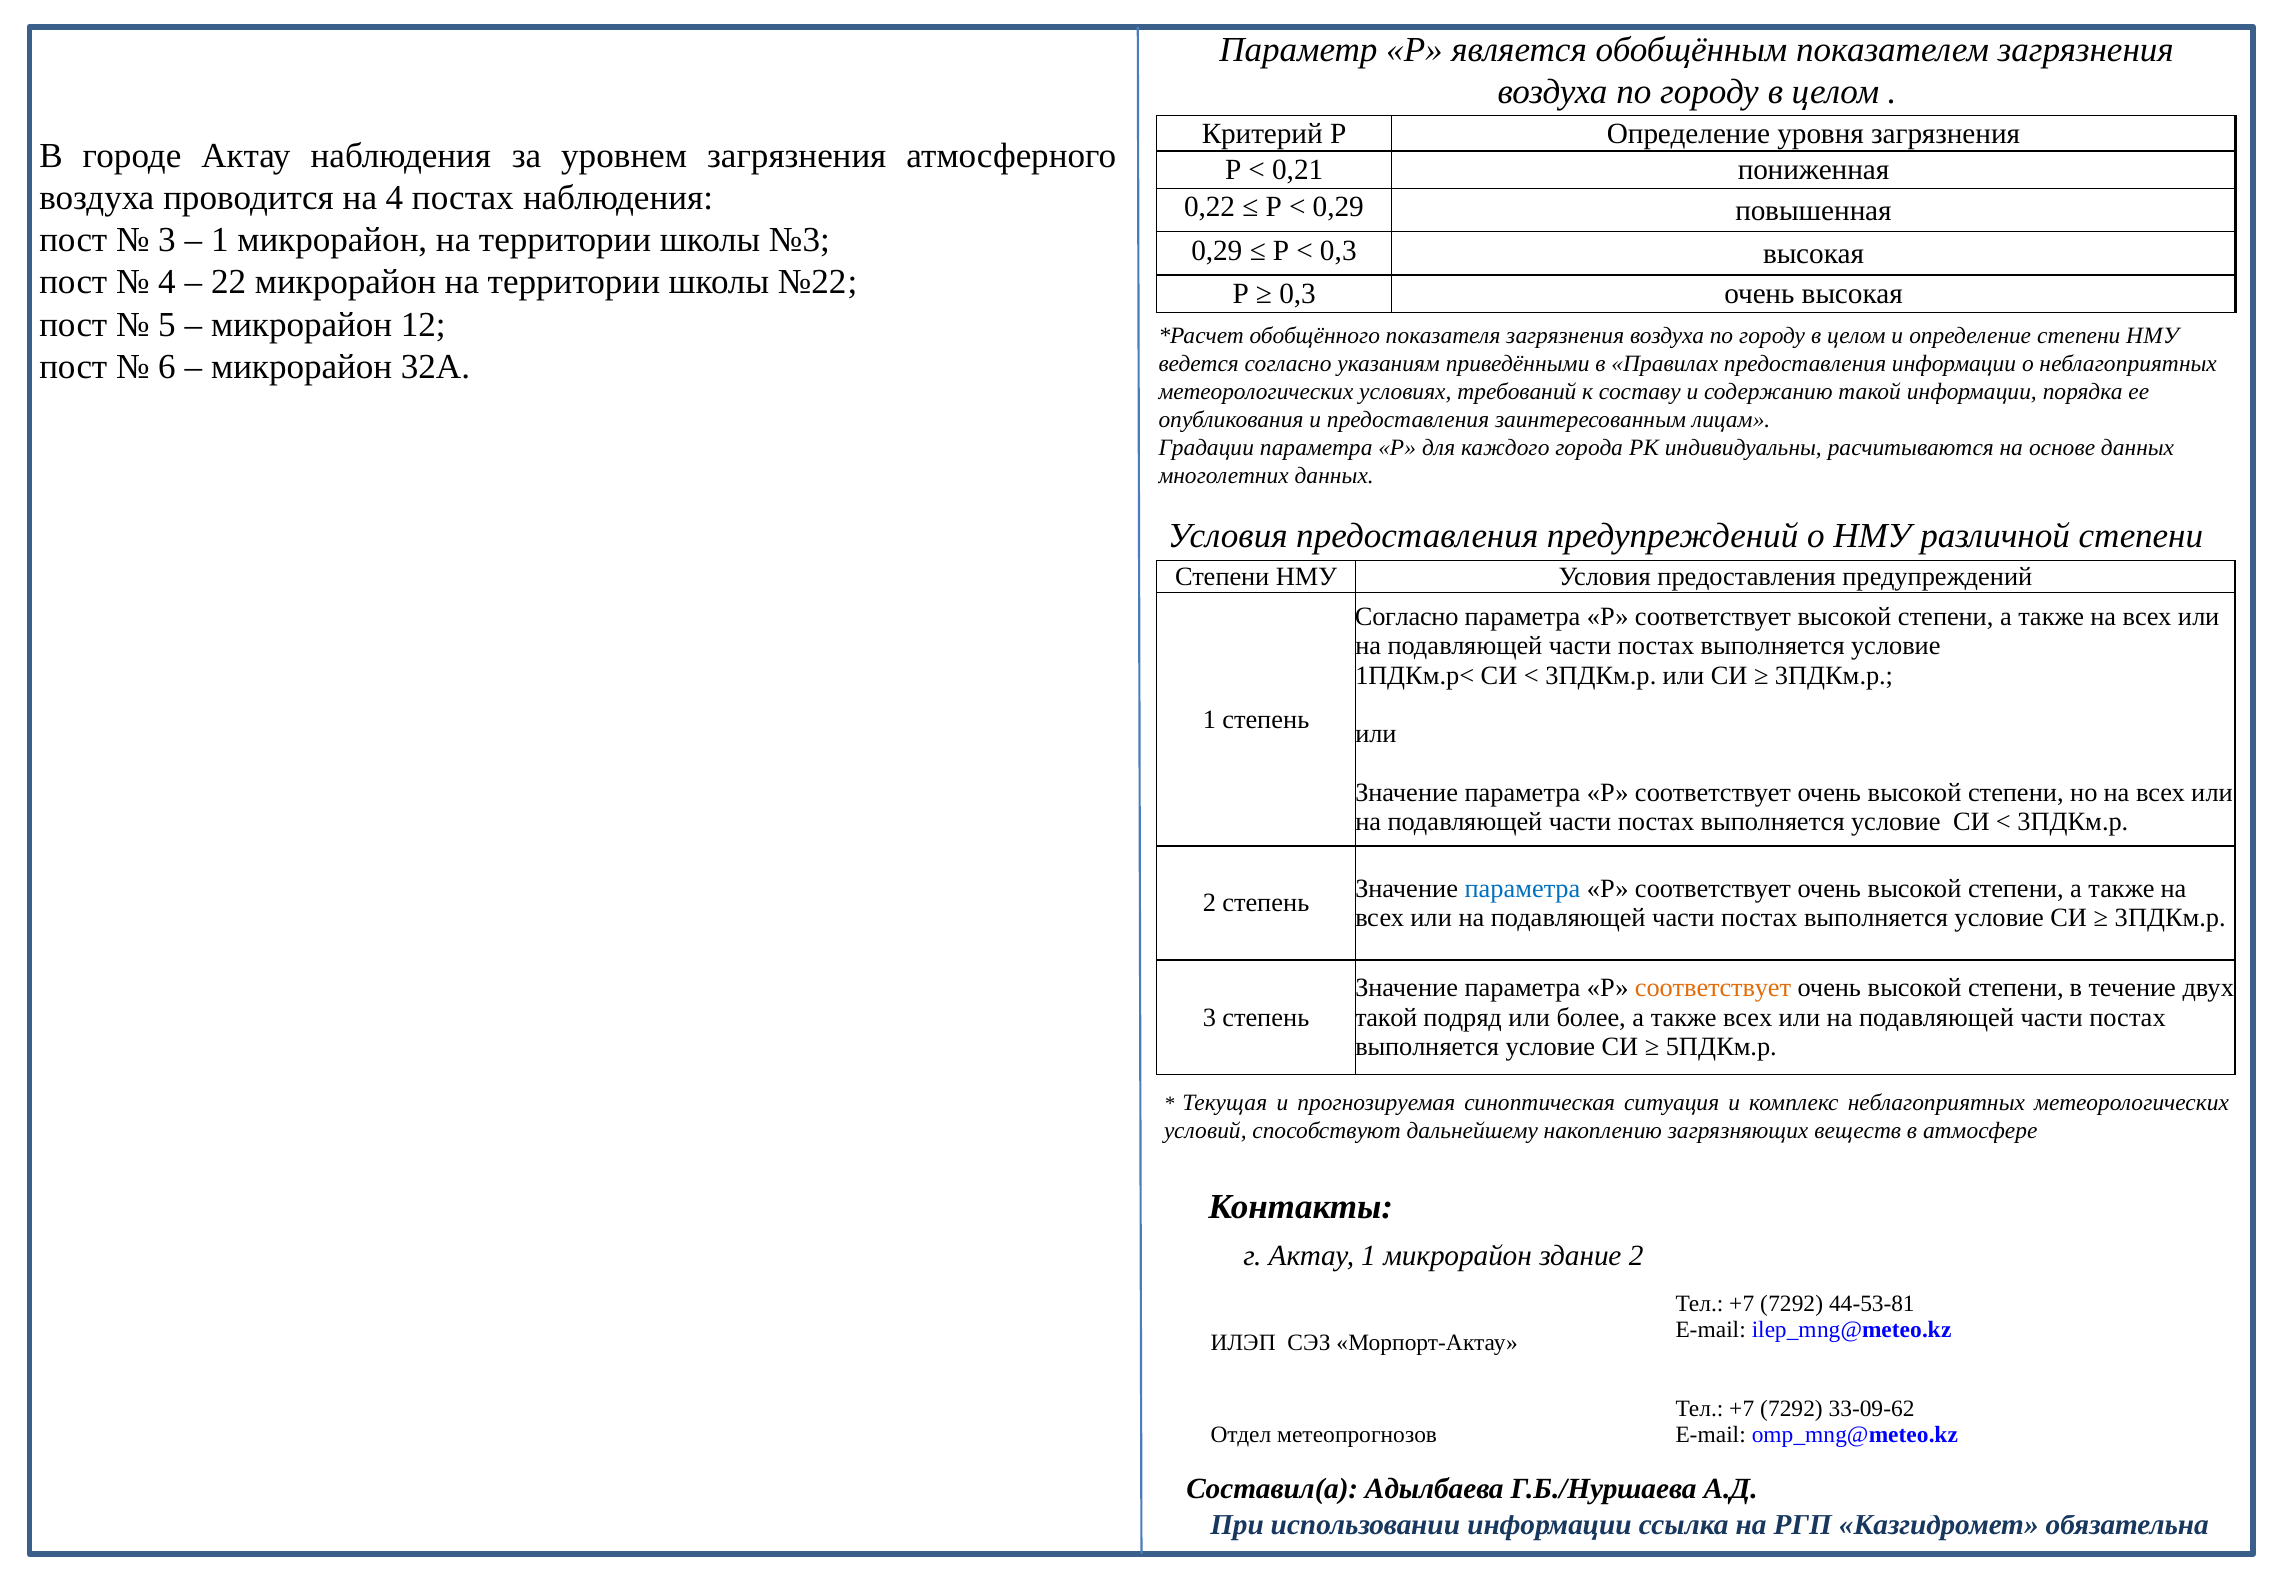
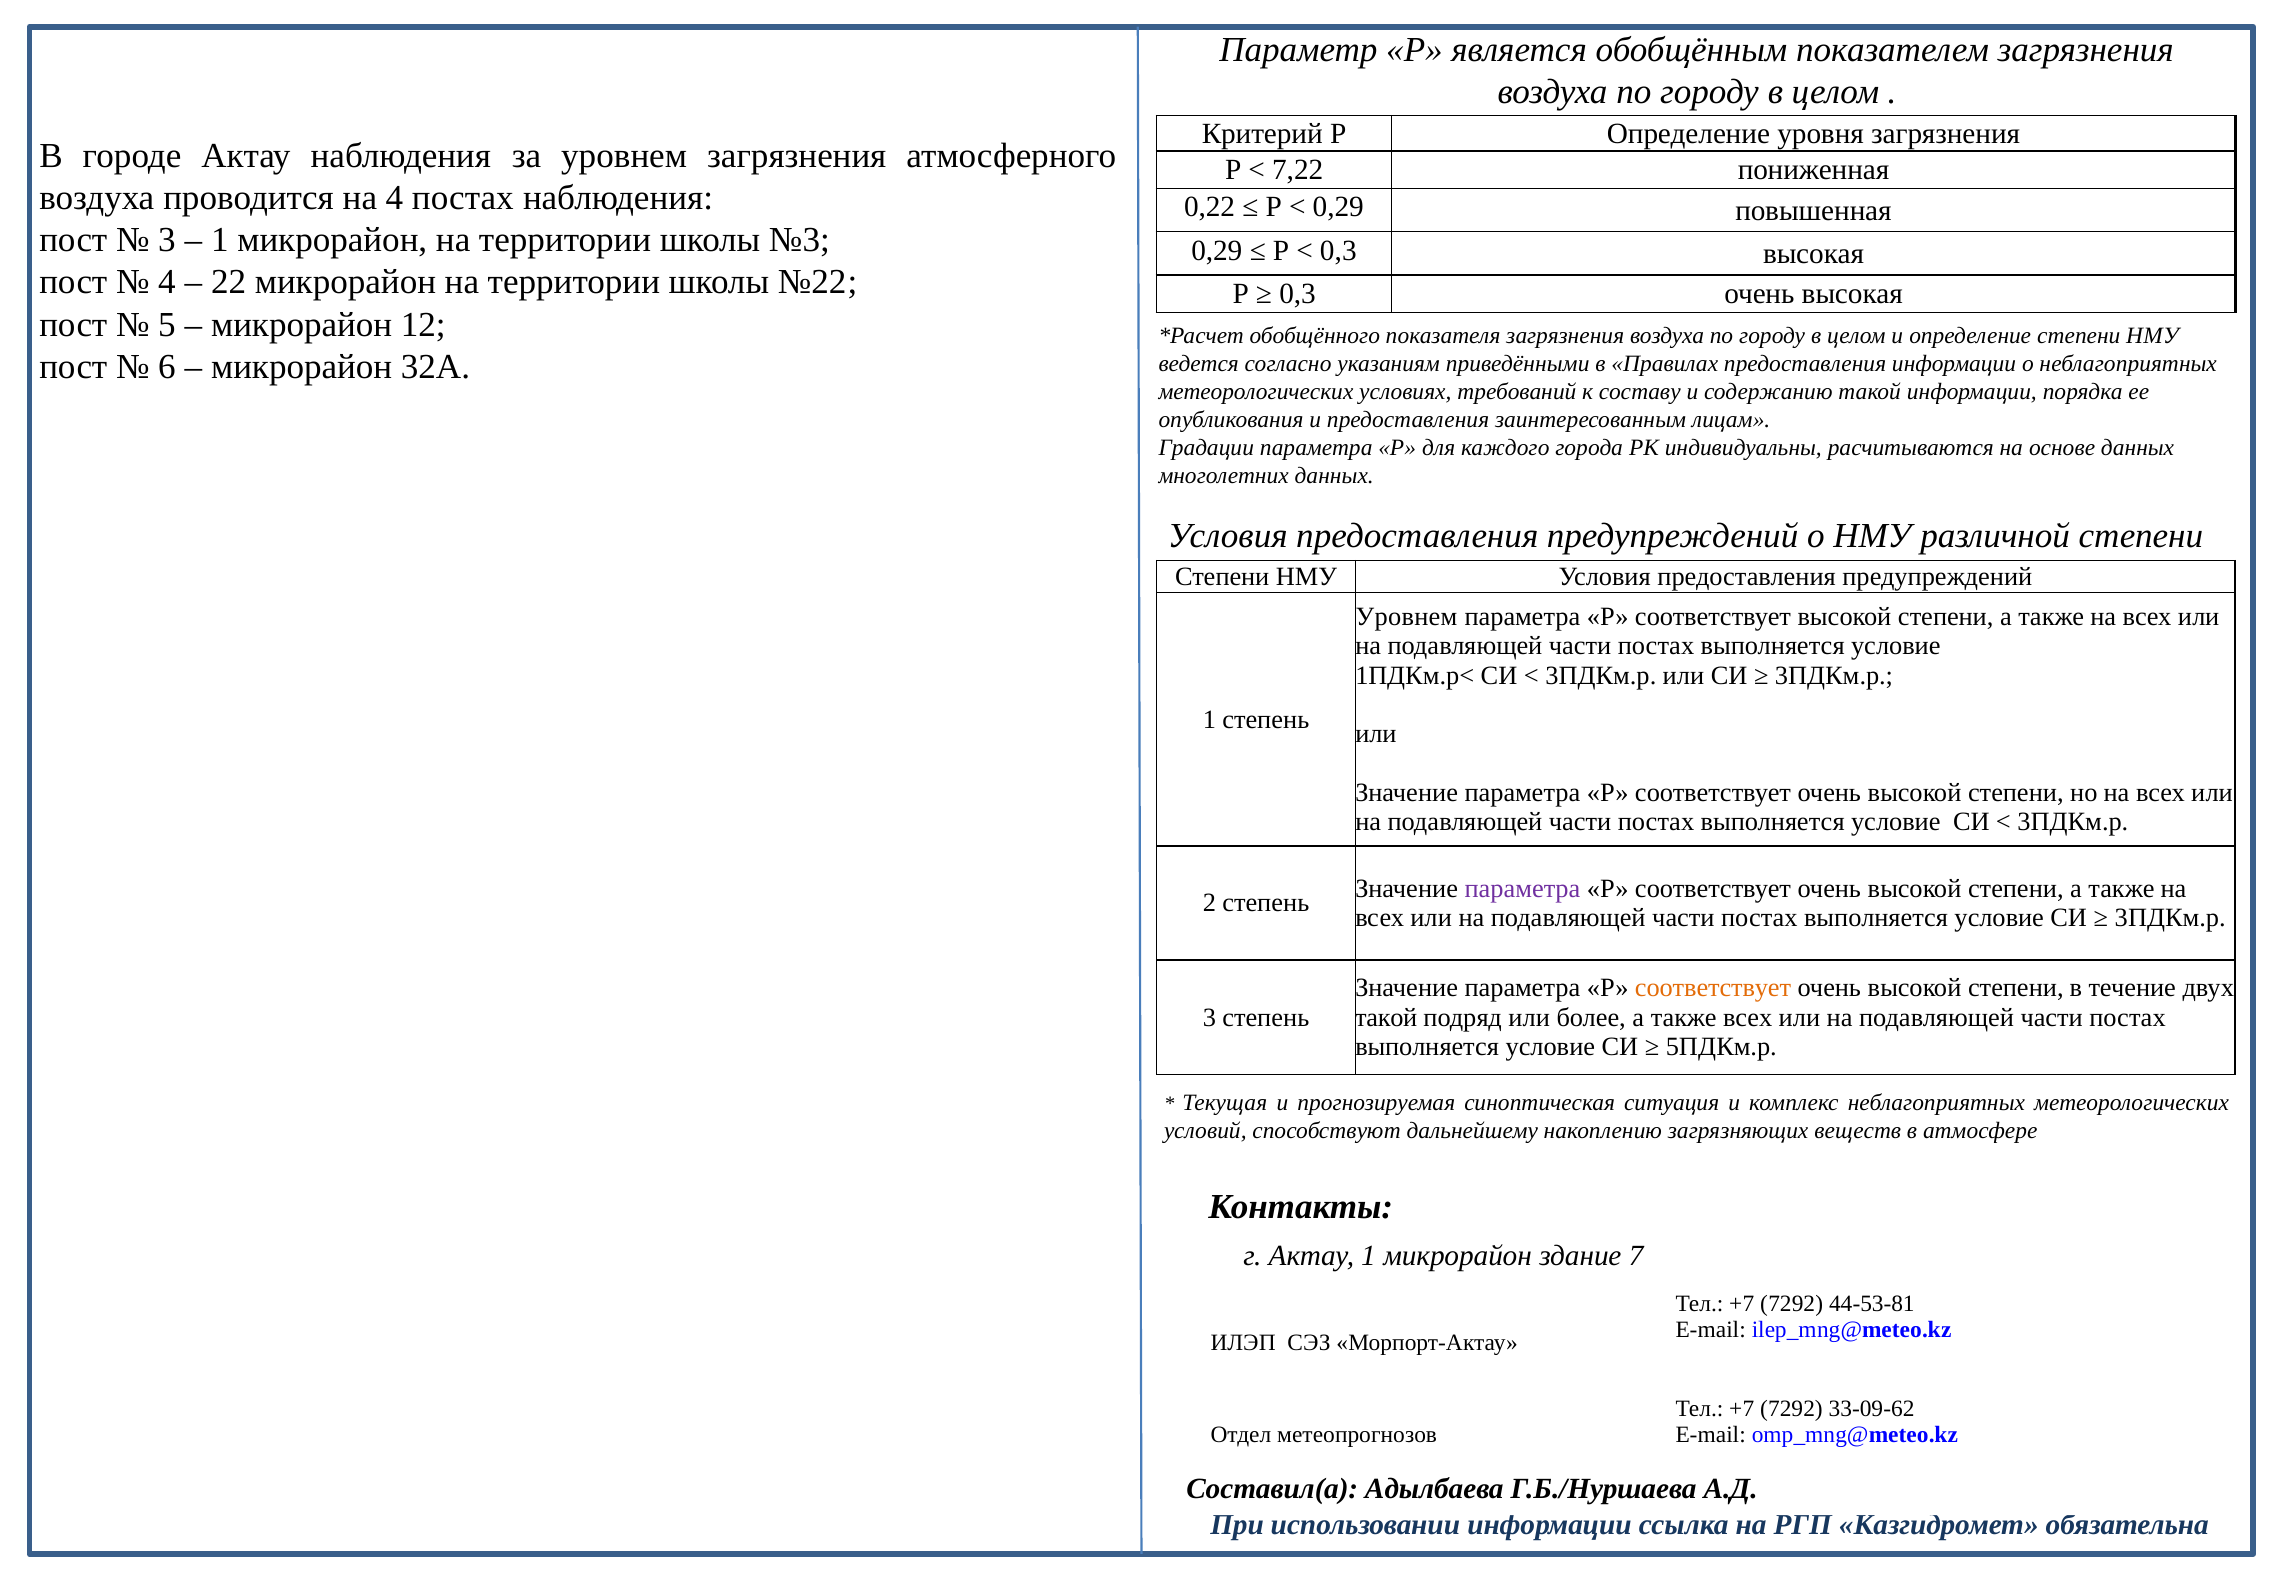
0,21: 0,21 -> 7,22
Согласно at (1407, 617): Согласно -> Уровнем
параметра at (1522, 888) colour: blue -> purple
здание 2: 2 -> 7
